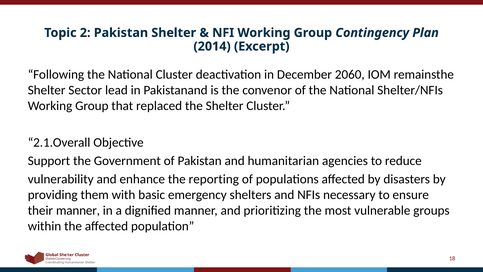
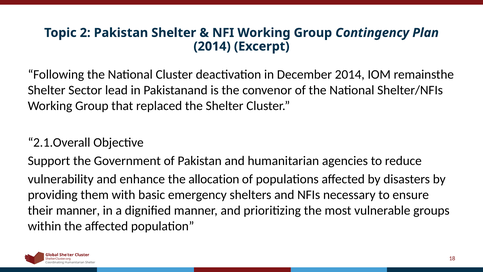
December 2060: 2060 -> 2014
reporting: reporting -> allocation
